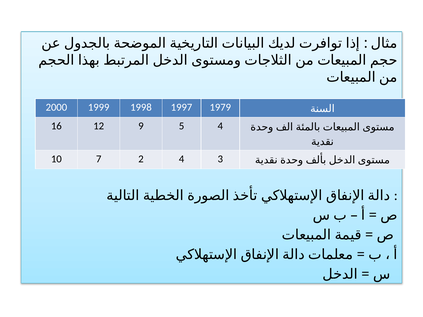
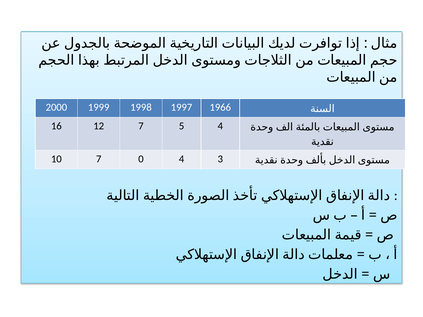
1979: 1979 -> 1966
12 9: 9 -> 7
2: 2 -> 0
